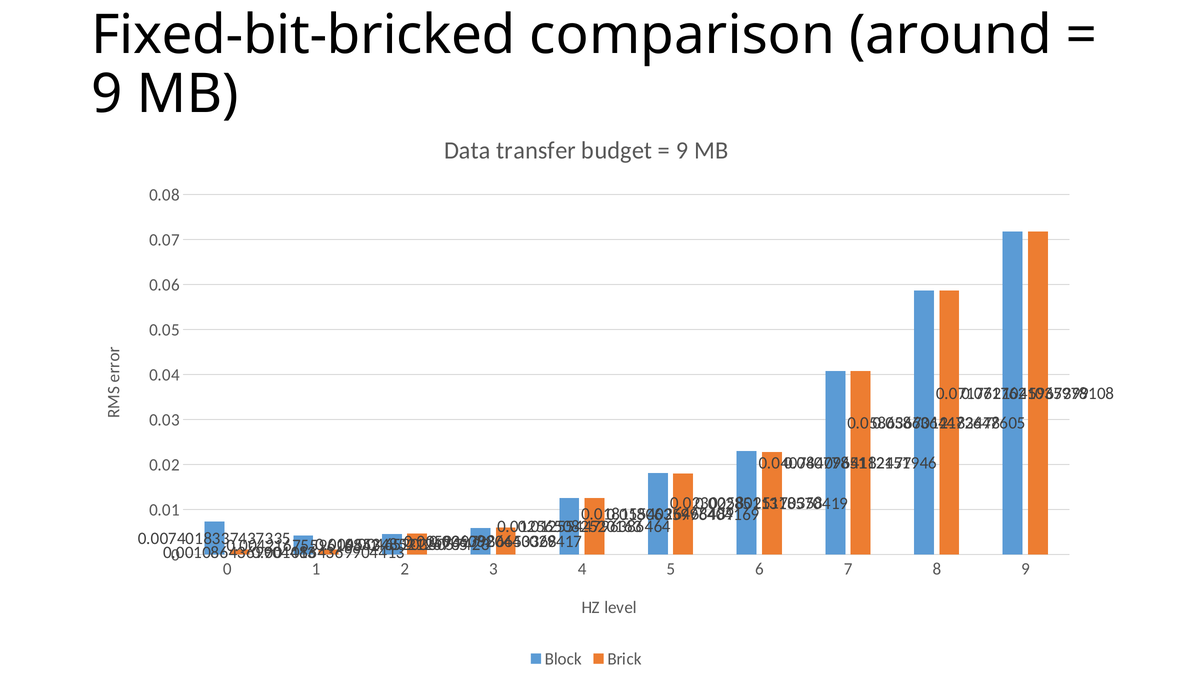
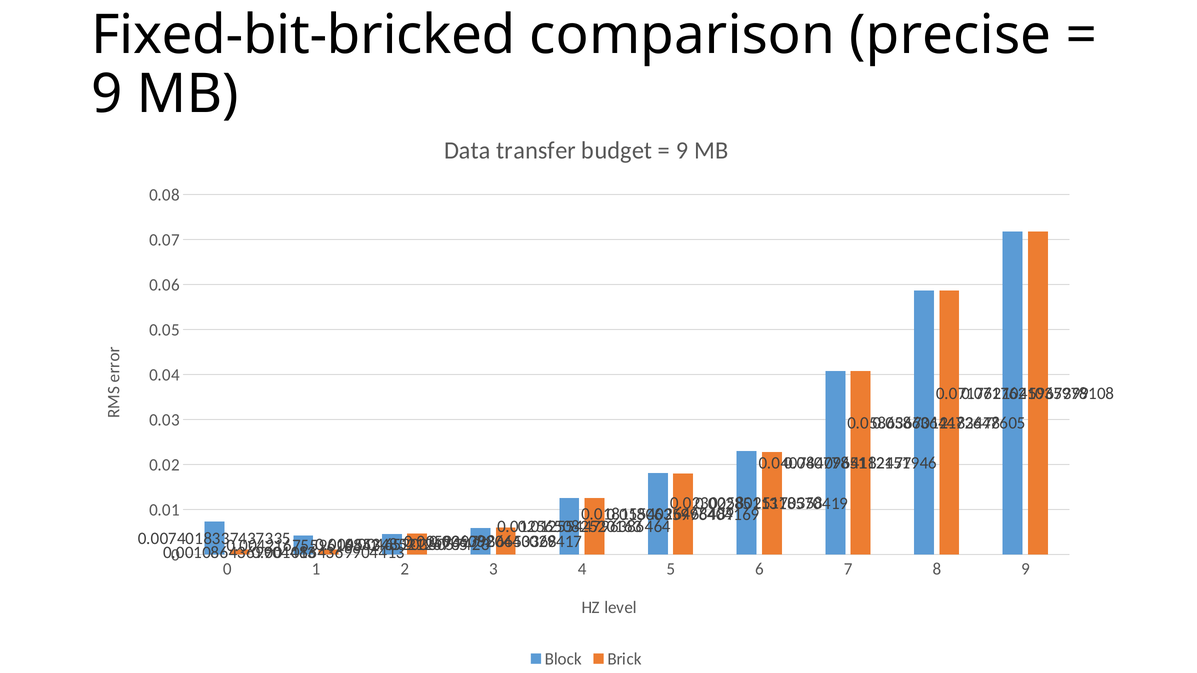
around: around -> precise
